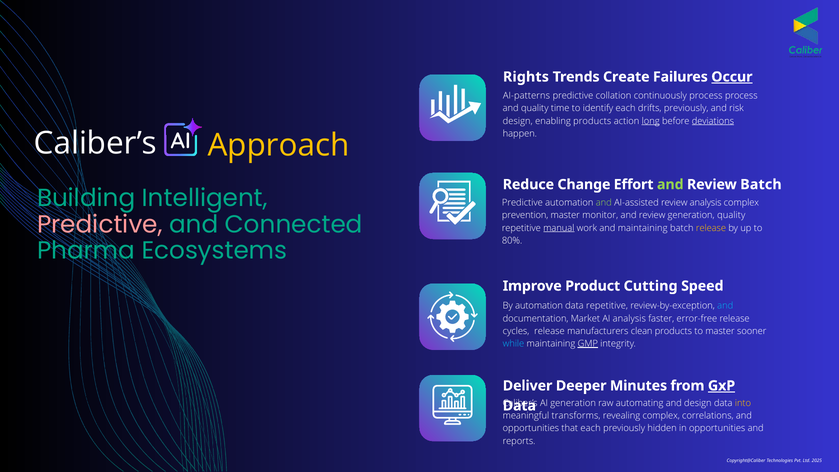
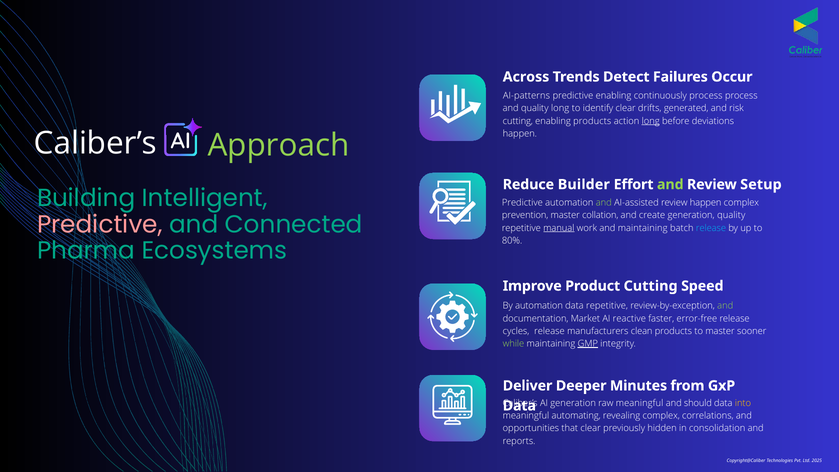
Rights: Rights -> Across
Create: Create -> Detect
Occur underline: present -> none
predictive collation: collation -> enabling
quality time: time -> long
identify each: each -> clear
drifts previously: previously -> generated
design at (518, 121): design -> cutting
deviations underline: present -> none
Approach colour: yellow -> light green
Change: Change -> Builder
Review Batch: Batch -> Setup
review analysis: analysis -> happen
monitor: monitor -> collation
review at (652, 215): review -> create
release at (711, 228) colour: yellow -> light blue
and at (725, 306) colour: light blue -> light green
AI analysis: analysis -> reactive
while colour: light blue -> light green
GxP underline: present -> none
raw automating: automating -> meaningful
and design: design -> should
transforms: transforms -> automating
that each: each -> clear
in opportunities: opportunities -> consolidation
